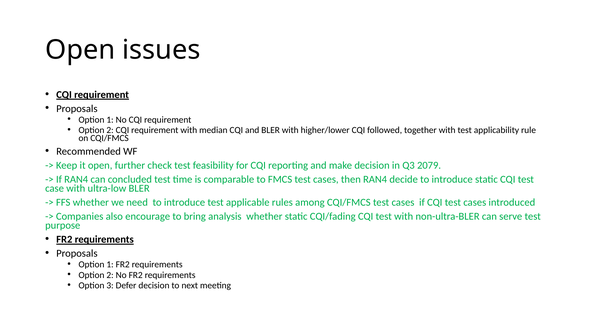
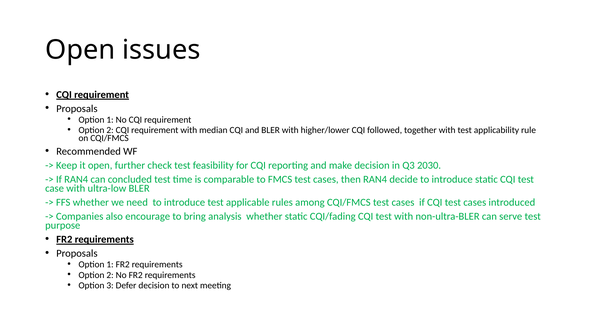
2079: 2079 -> 2030
